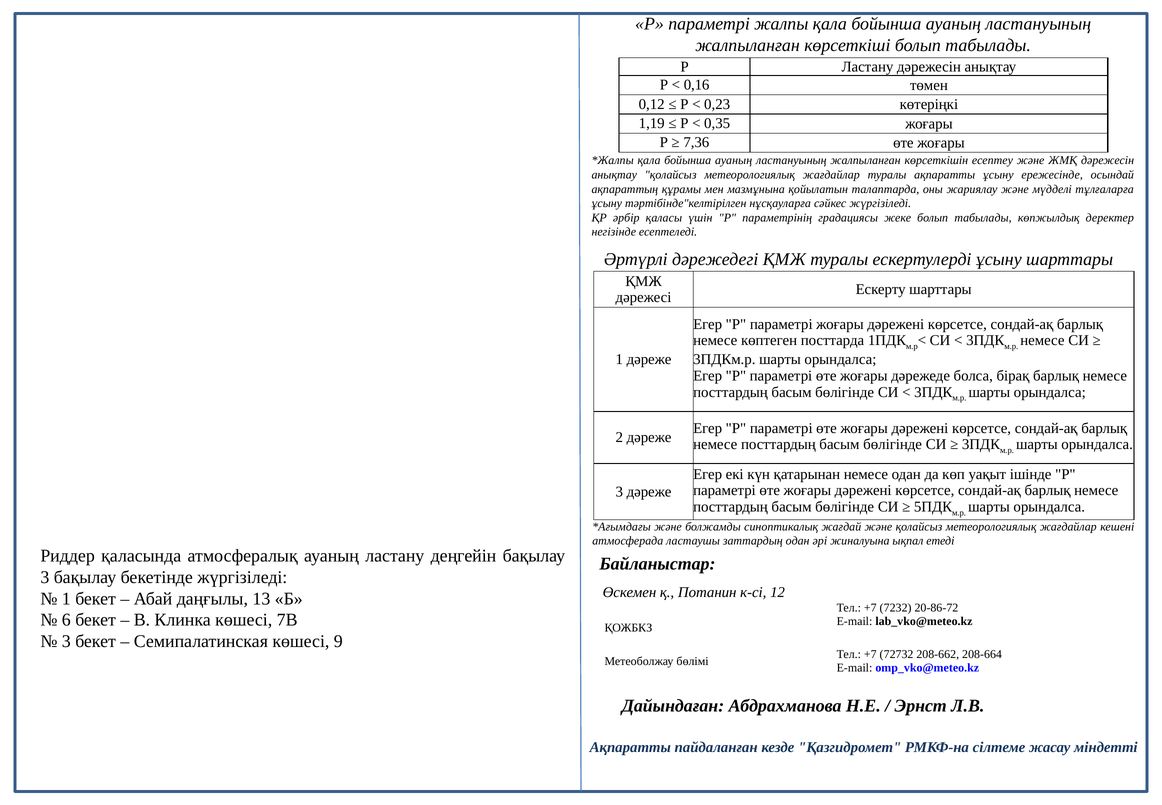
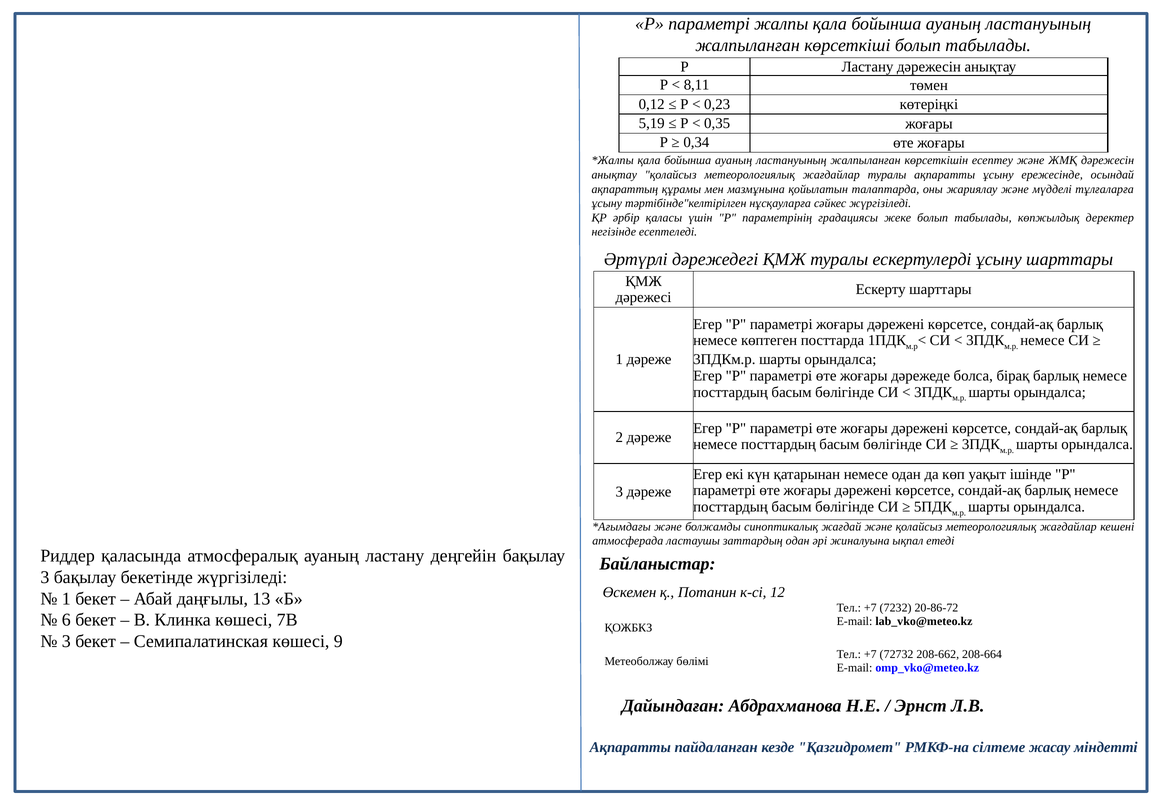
0,16: 0,16 -> 8,11
1,19: 1,19 -> 5,19
7,36: 7,36 -> 0,34
